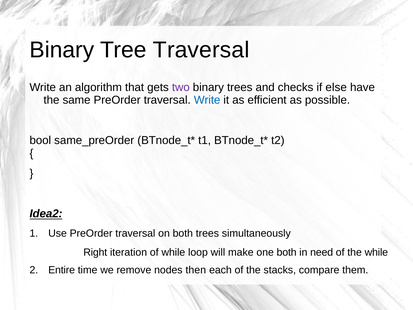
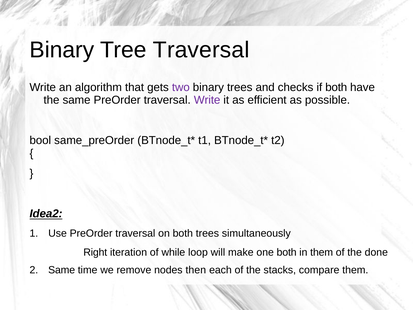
if else: else -> both
Write at (207, 100) colour: blue -> purple
in need: need -> them
the while: while -> done
Entire at (62, 270): Entire -> Same
